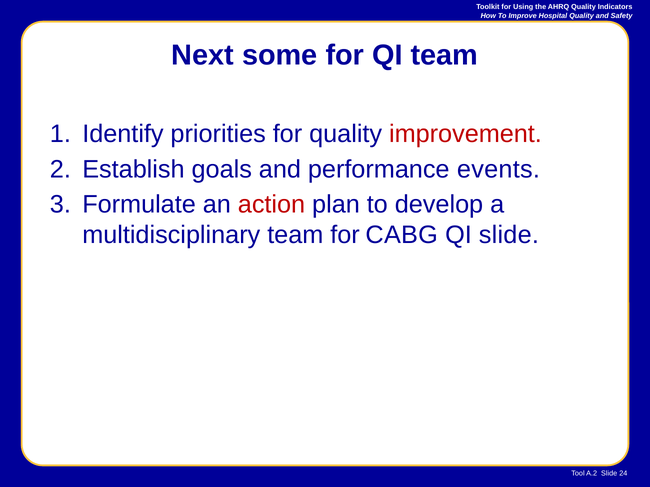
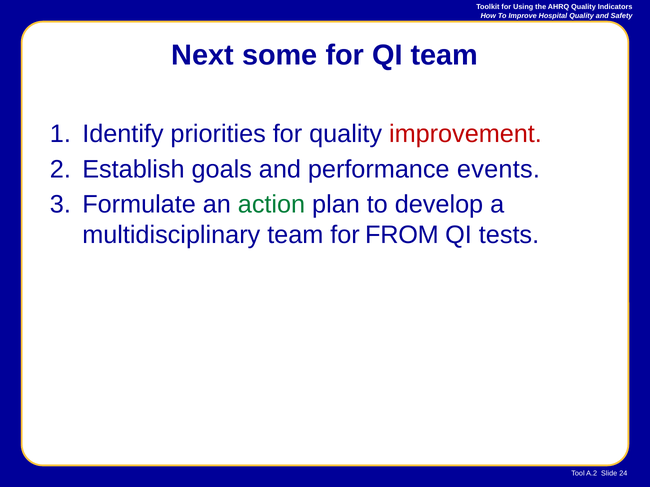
action colour: red -> green
CABG: CABG -> FROM
QI slide: slide -> tests
